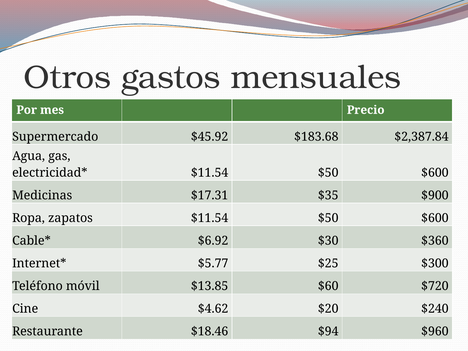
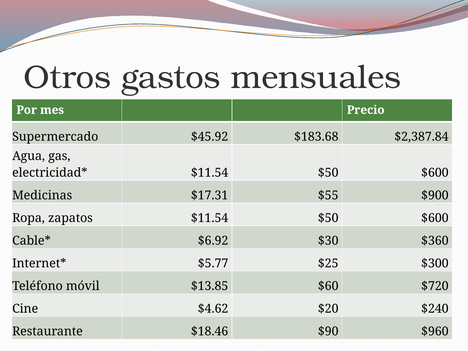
$35: $35 -> $55
$94: $94 -> $90
